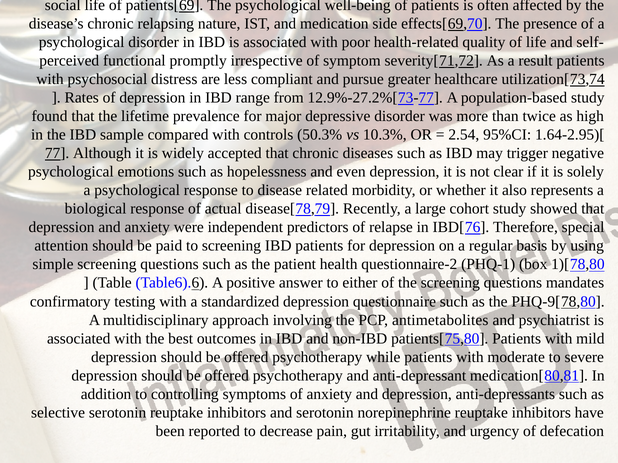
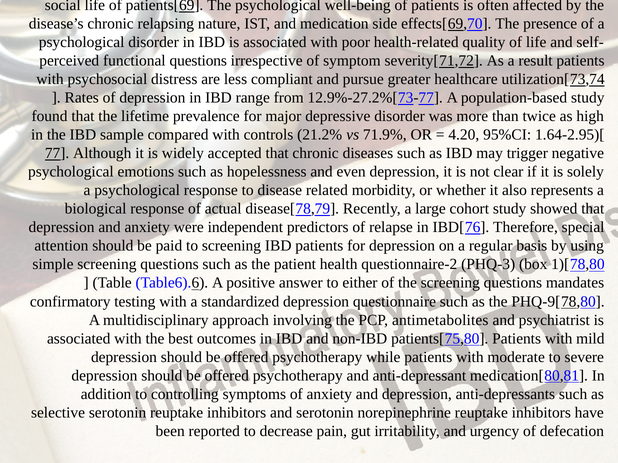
functional promptly: promptly -> questions
50.3%: 50.3% -> 21.2%
10.3%: 10.3% -> 71.9%
2.54: 2.54 -> 4.20
PHQ-1: PHQ-1 -> PHQ-3
